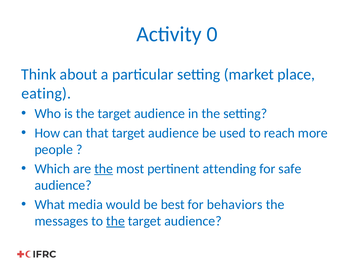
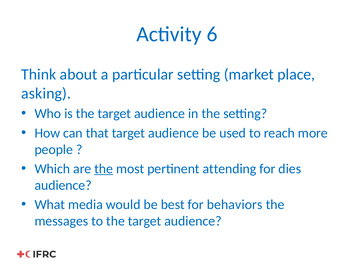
0: 0 -> 6
eating: eating -> asking
safe: safe -> dies
the at (116, 221) underline: present -> none
